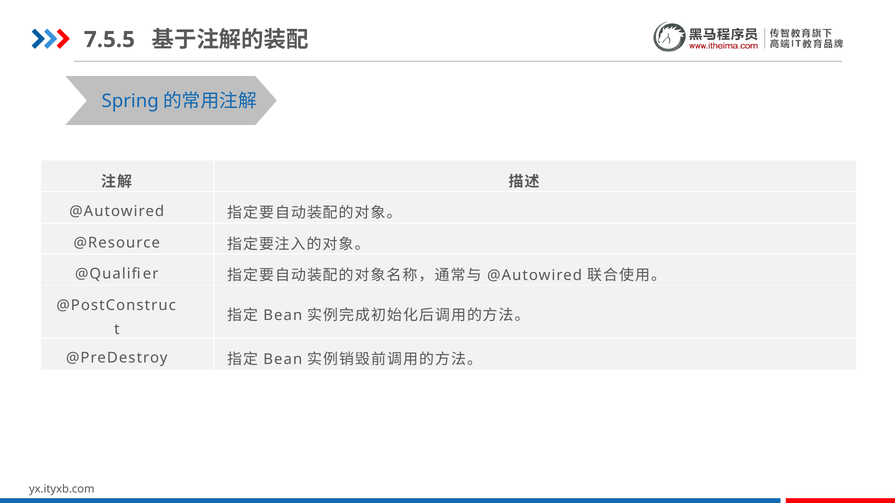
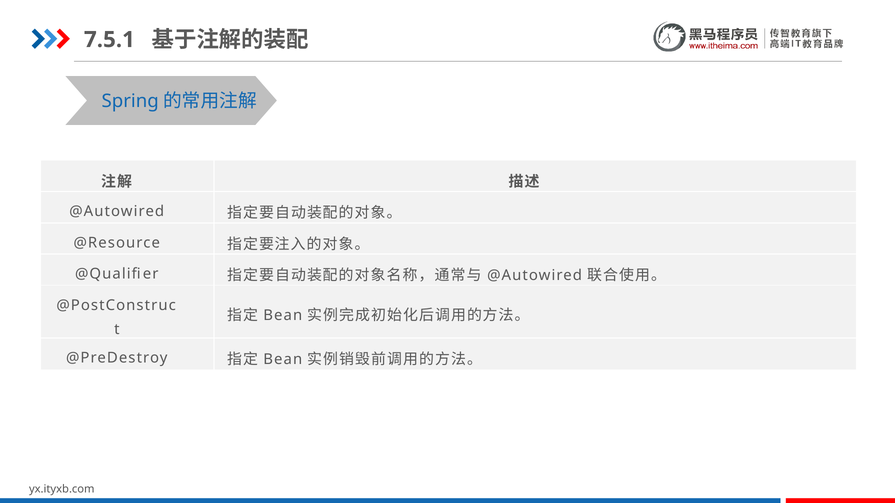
7.5.5: 7.5.5 -> 7.5.1
